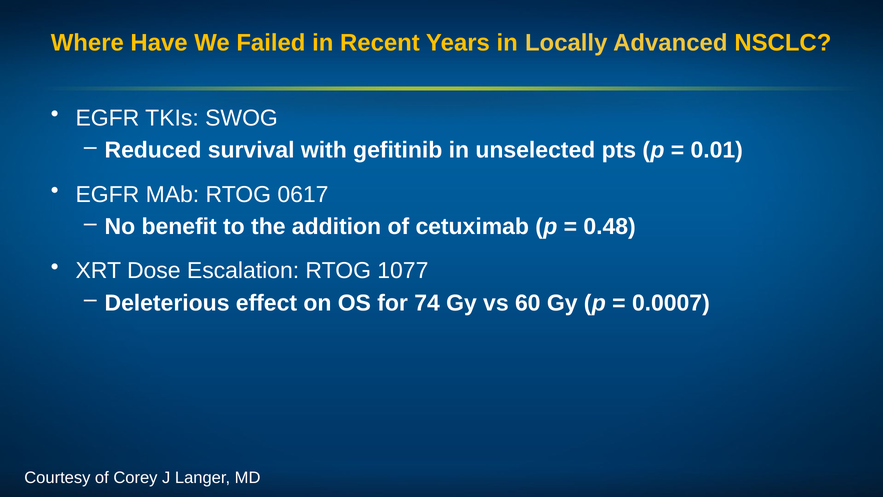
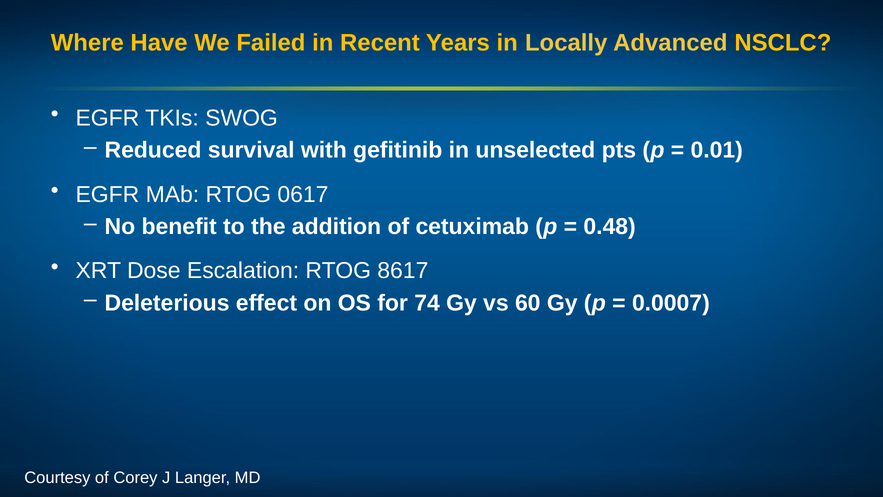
1077: 1077 -> 8617
